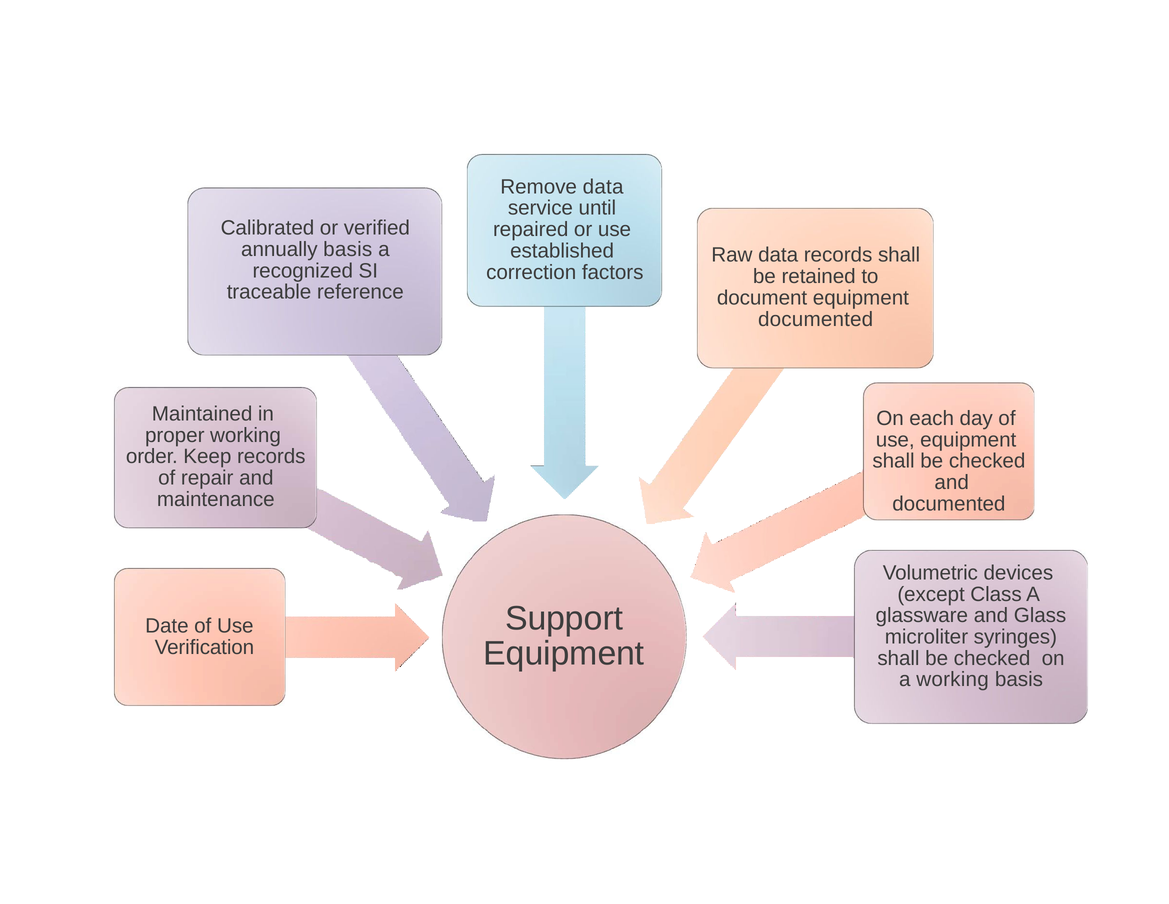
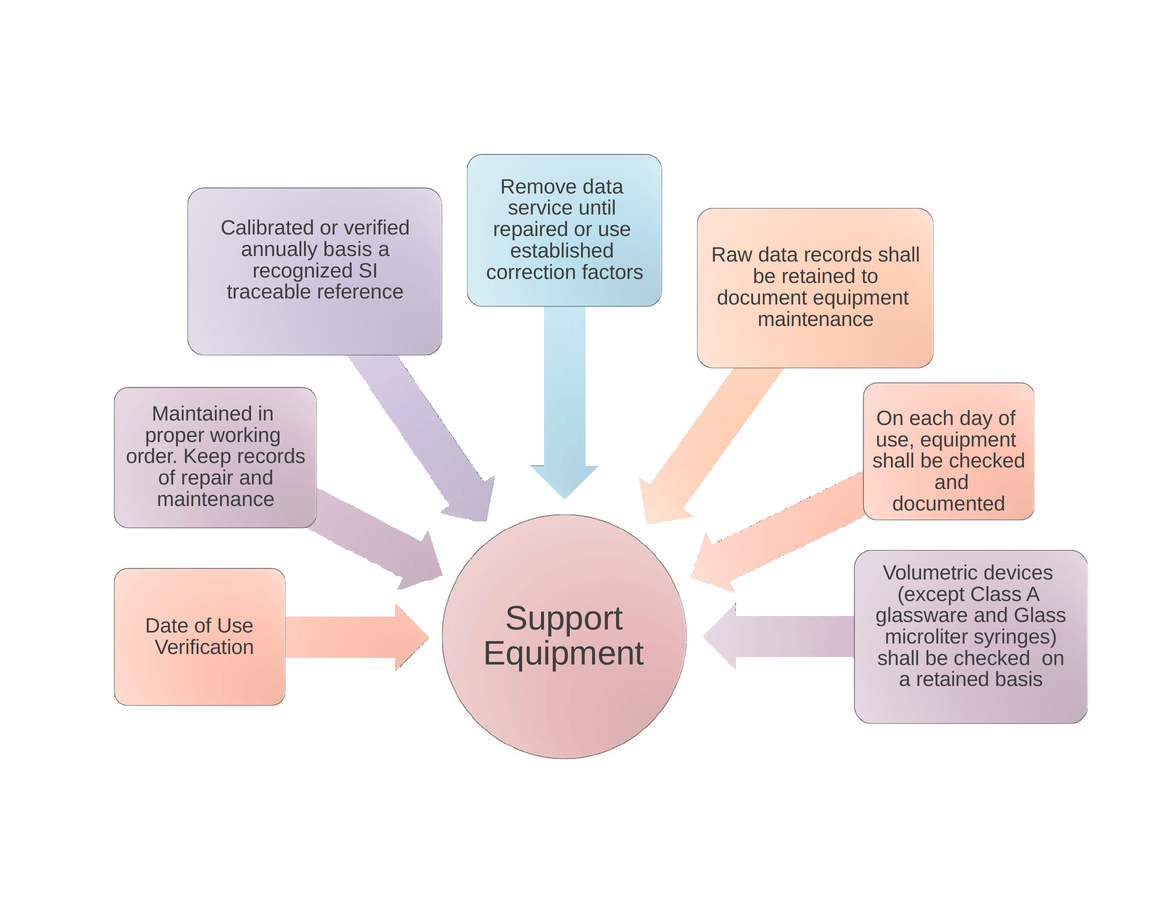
documented at (816, 319): documented -> maintenance
a working: working -> retained
